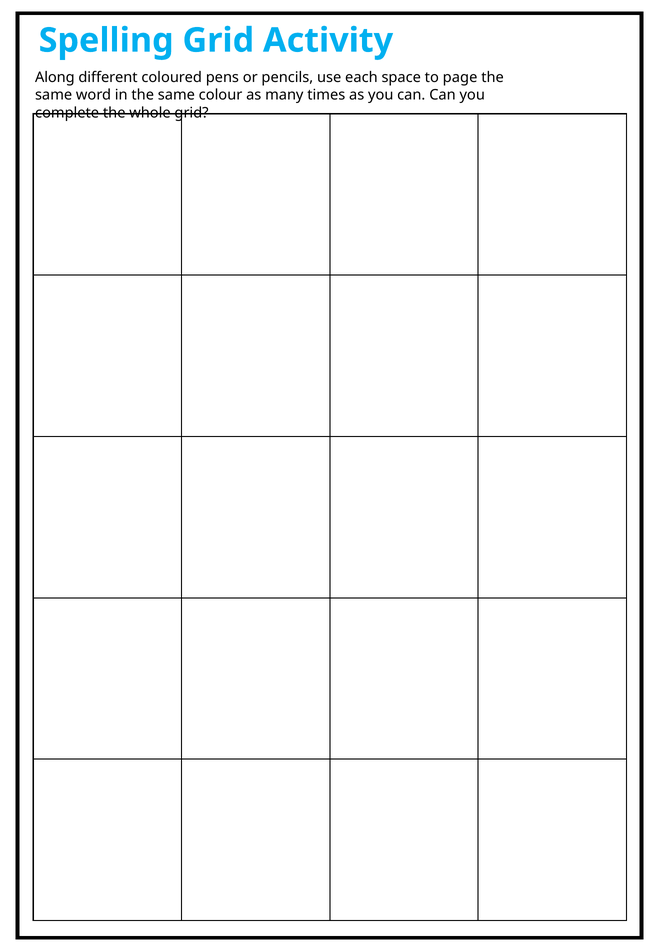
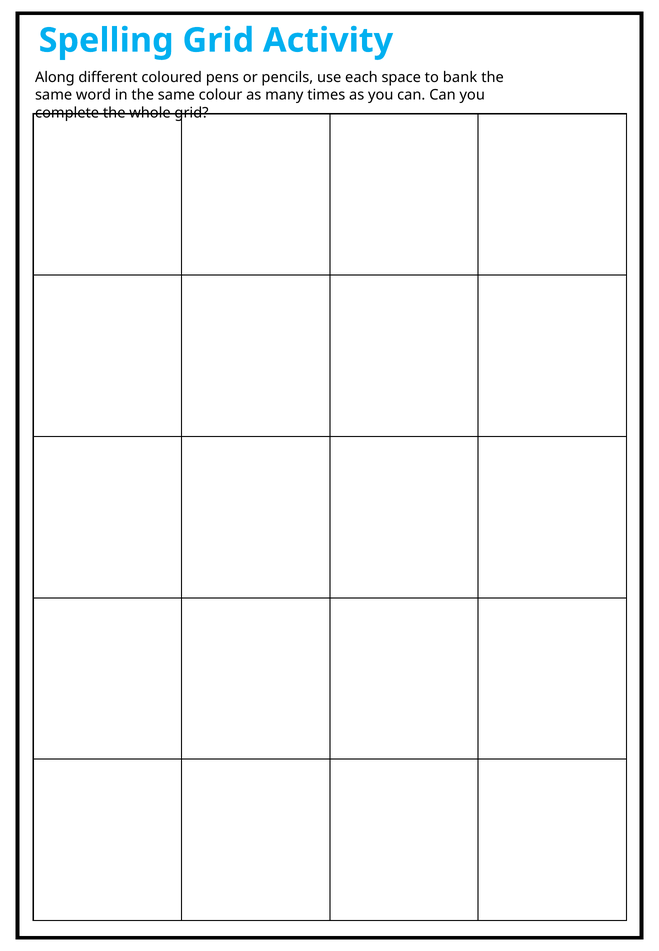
page: page -> bank
